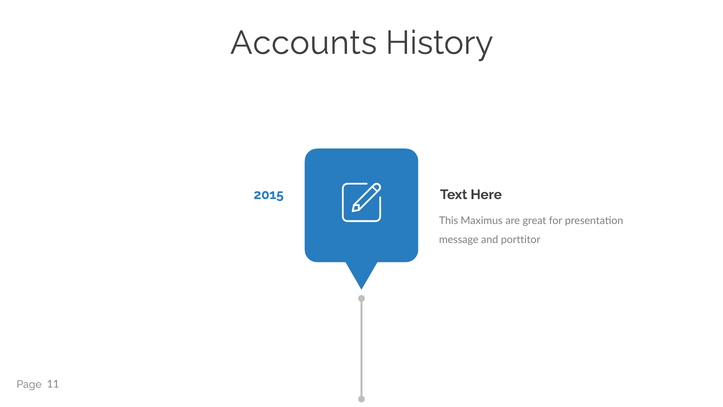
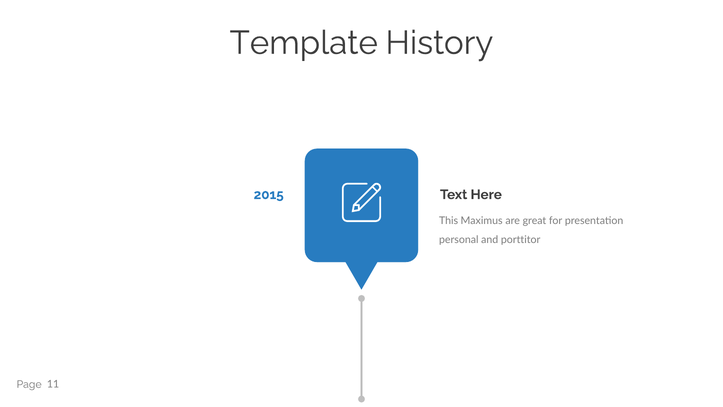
Accounts: Accounts -> Template
message: message -> personal
